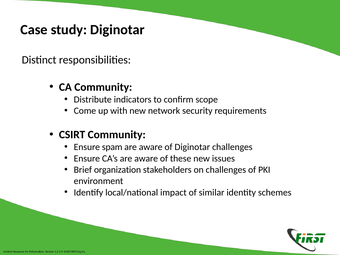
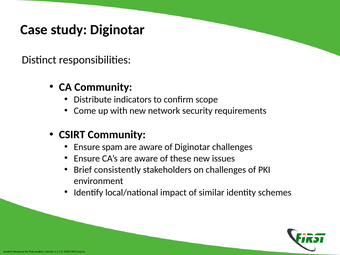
organization: organization -> consistently
